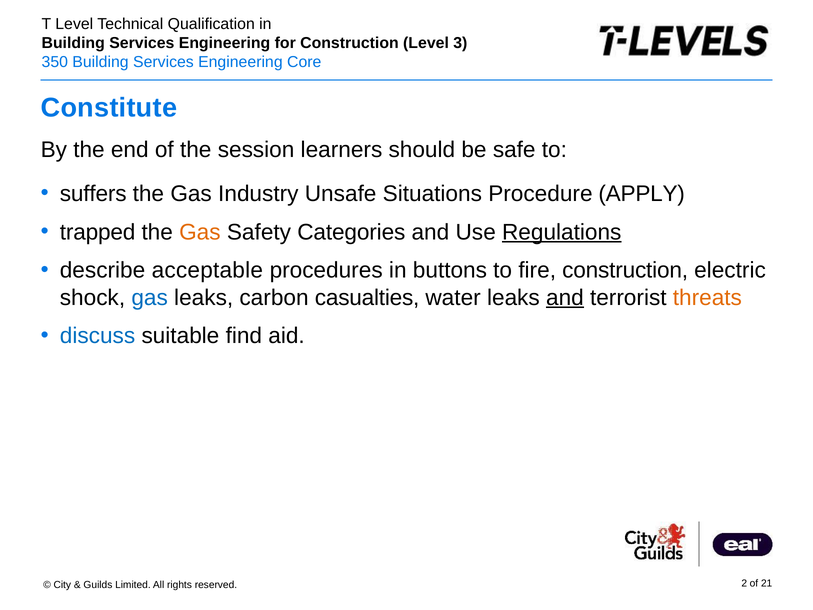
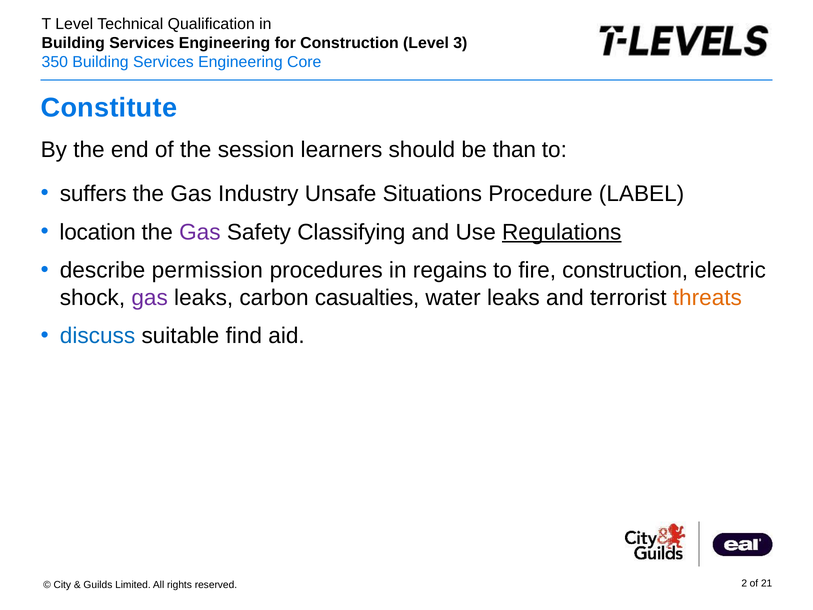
safe: safe -> than
APPLY: APPLY -> LABEL
trapped: trapped -> location
Gas at (200, 232) colour: orange -> purple
Categories: Categories -> Classifying
acceptable: acceptable -> permission
buttons: buttons -> regains
gas at (150, 297) colour: blue -> purple
and at (565, 297) underline: present -> none
